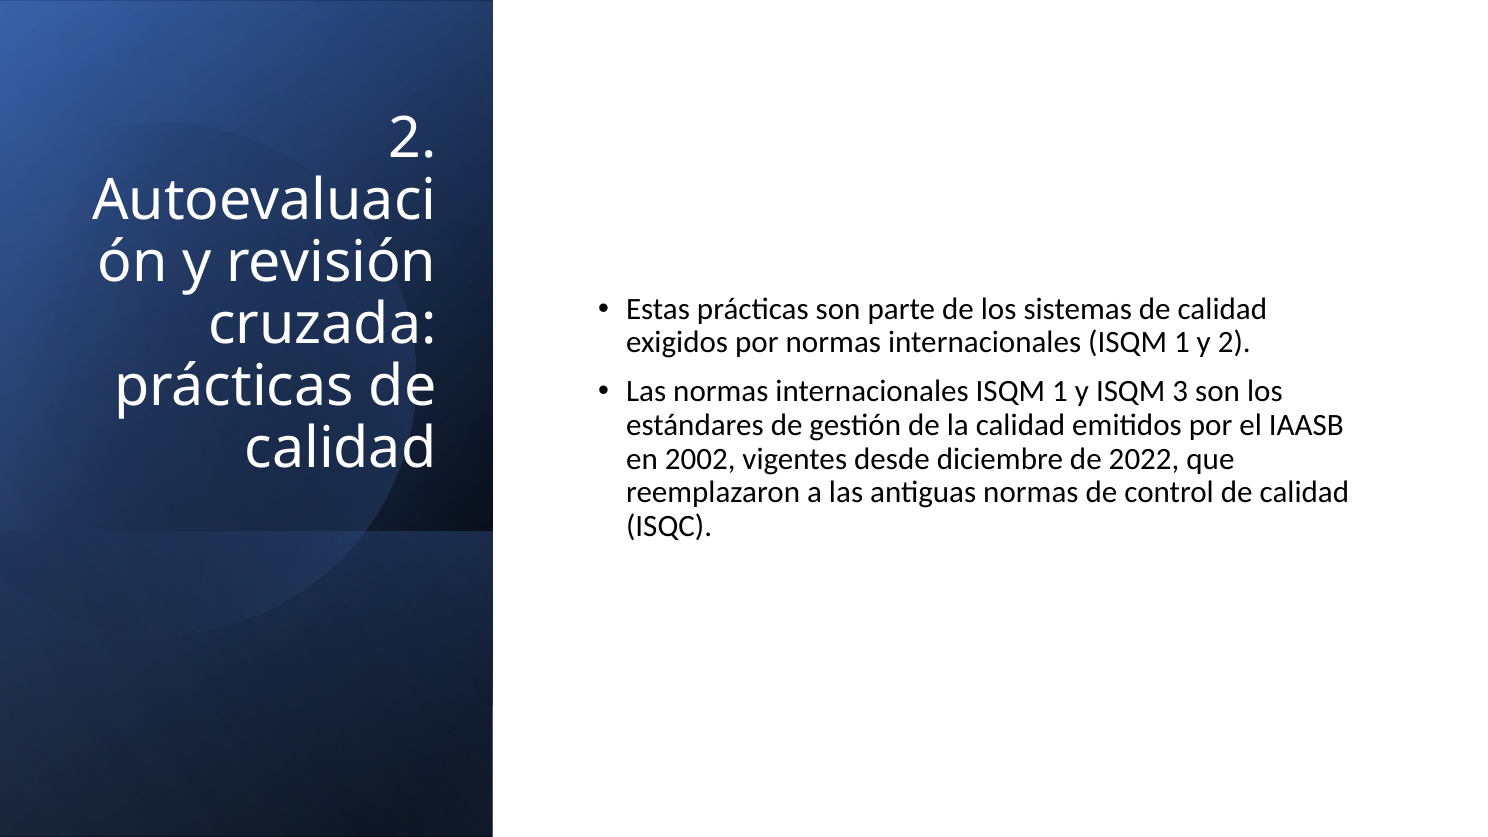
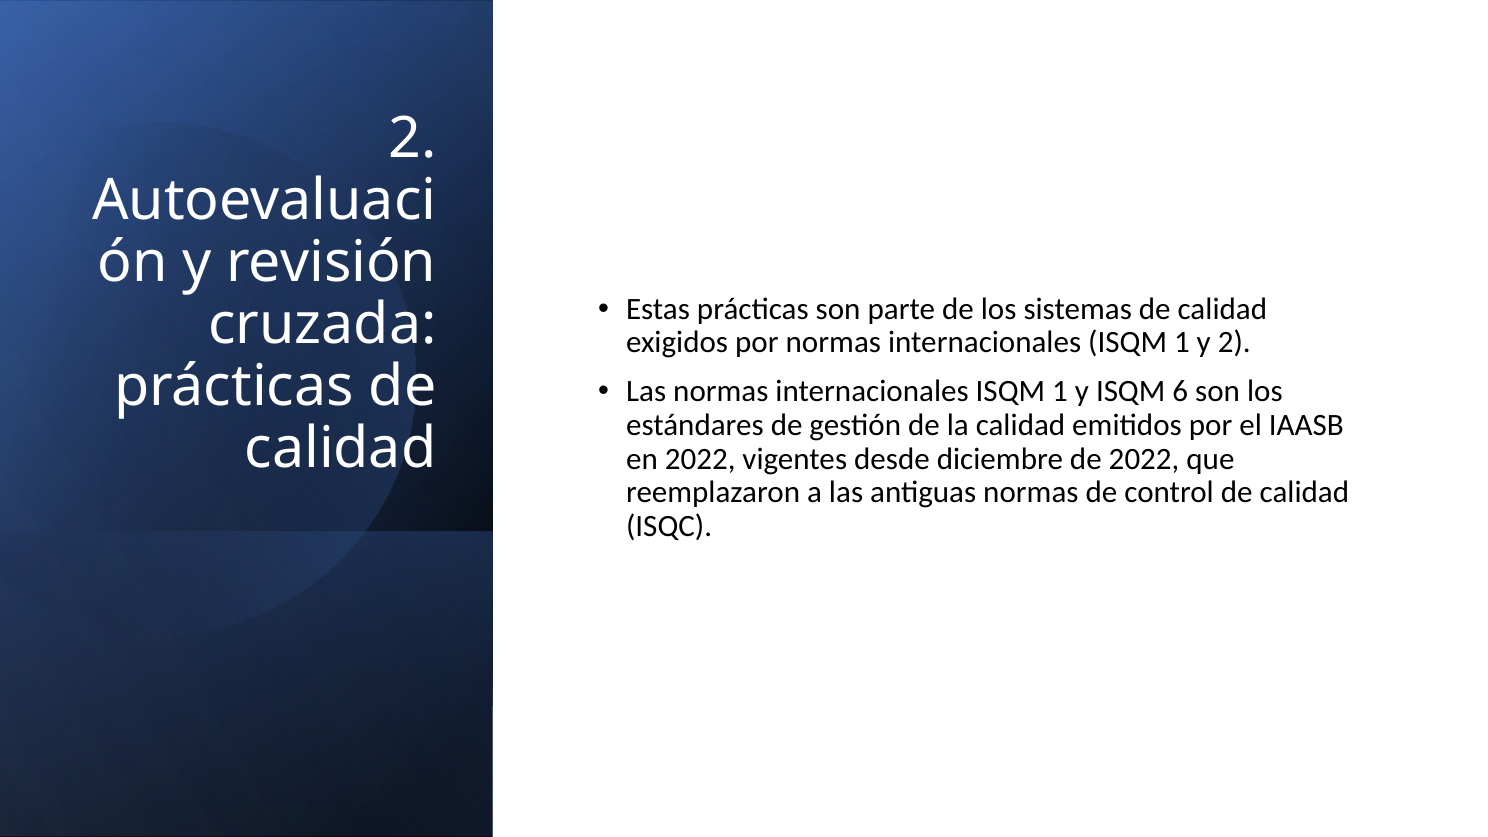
3: 3 -> 6
en 2002: 2002 -> 2022
